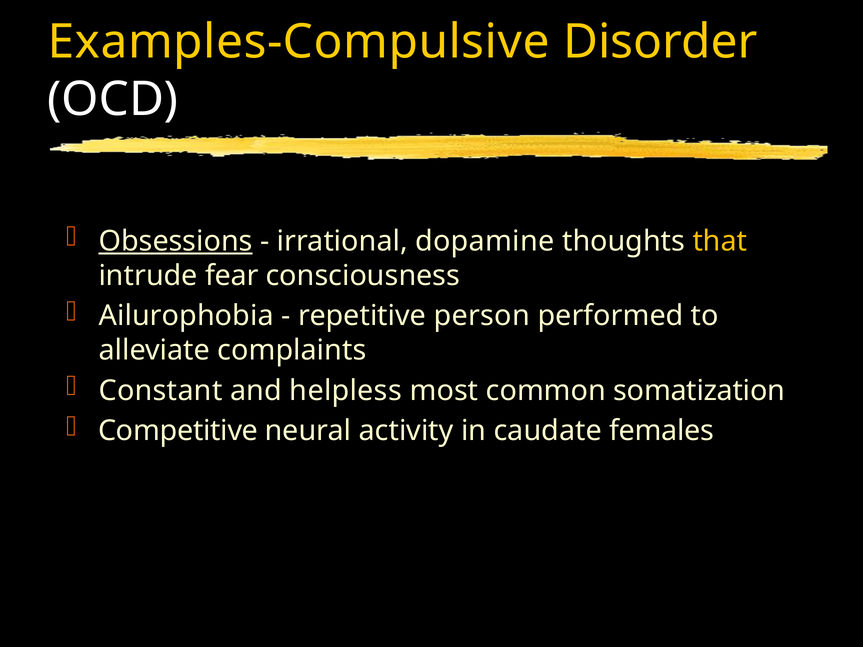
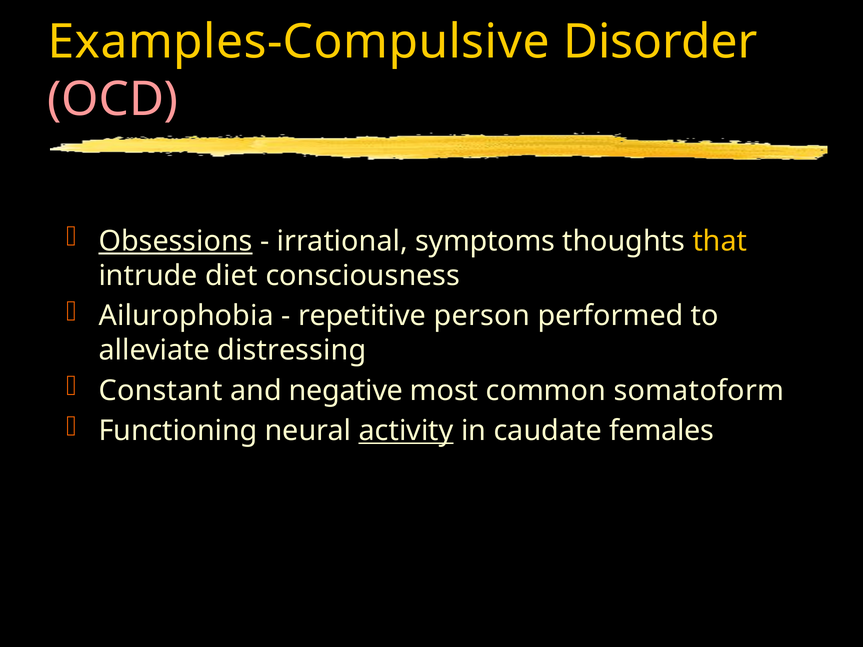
OCD colour: white -> pink
dopamine: dopamine -> symptoms
fear: fear -> diet
complaints: complaints -> distressing
helpless: helpless -> negative
somatization: somatization -> somatoform
Competitive: Competitive -> Functioning
activity underline: none -> present
